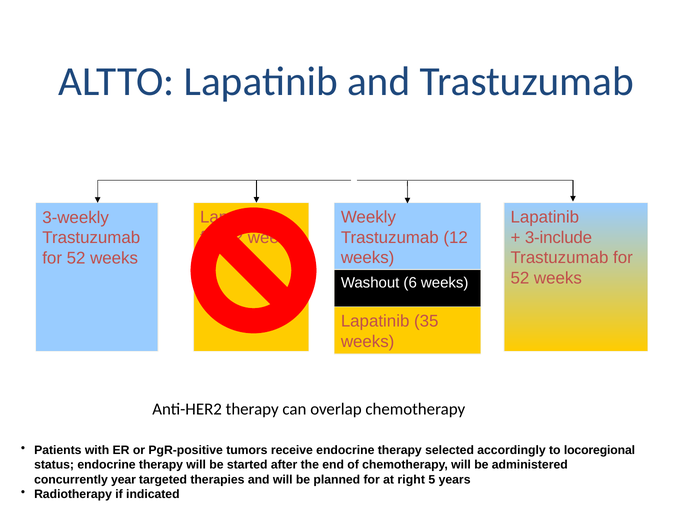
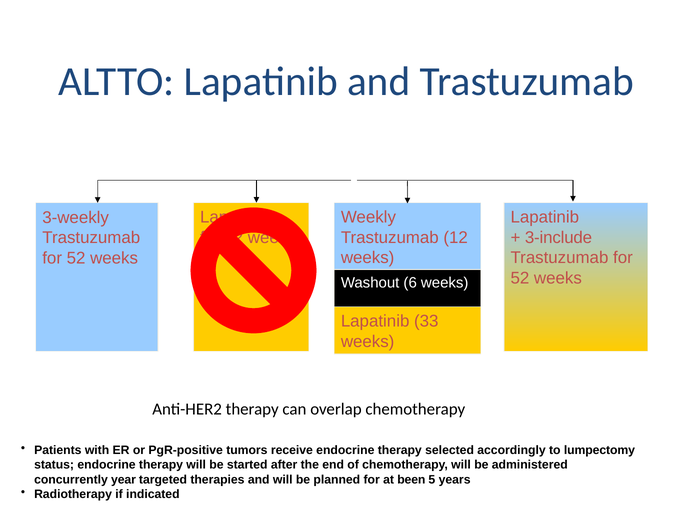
35: 35 -> 33
locoregional: locoregional -> lumpectomy
right: right -> been
